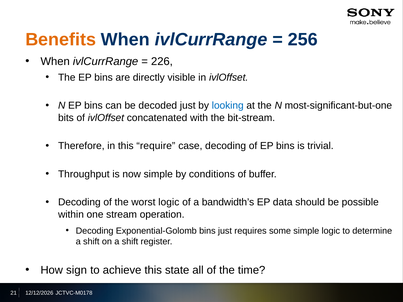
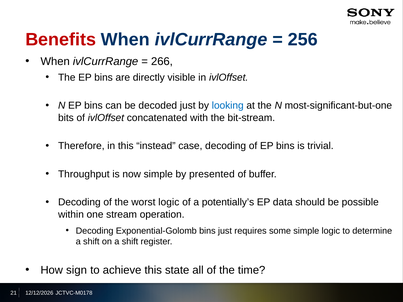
Benefits colour: orange -> red
226: 226 -> 266
require: require -> instead
conditions: conditions -> presented
bandwidth’s: bandwidth’s -> potentially’s
